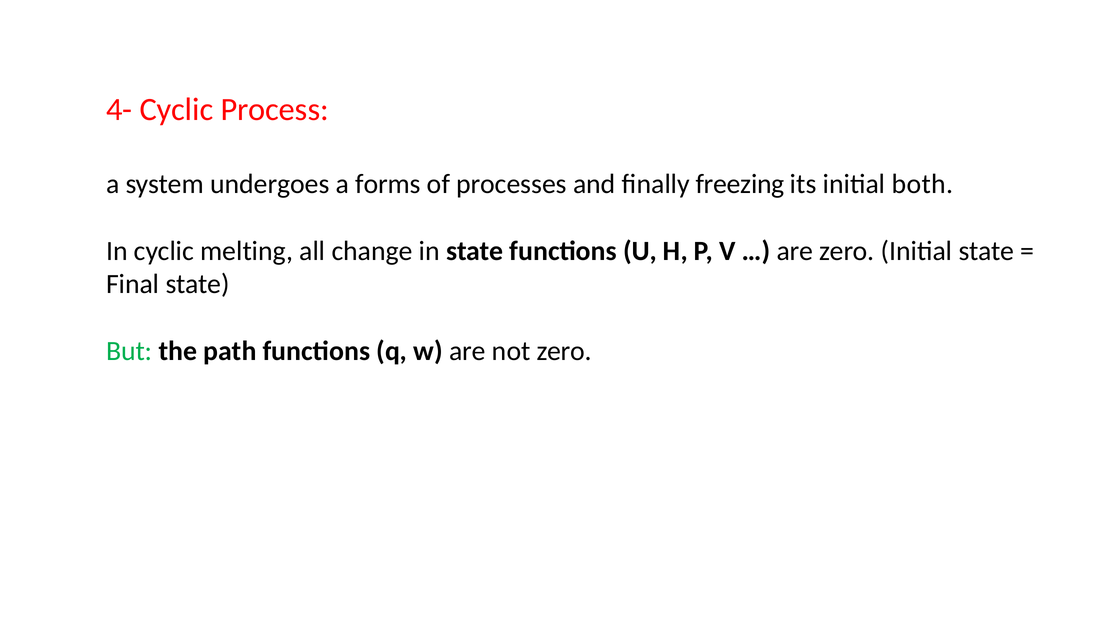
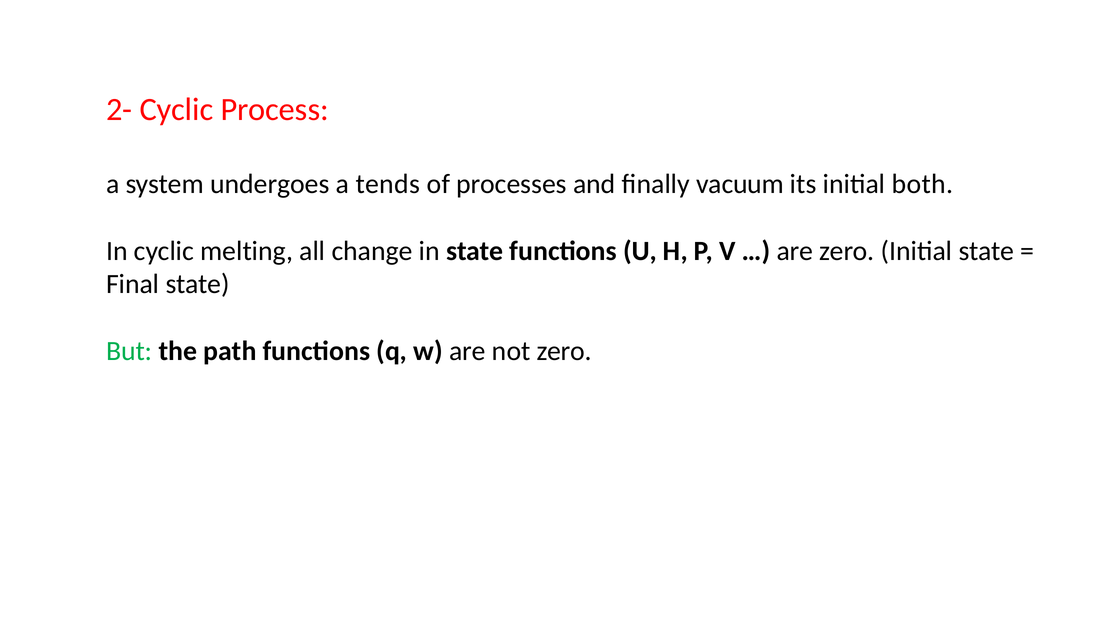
4-: 4- -> 2-
forms: forms -> tends
freezing: freezing -> vacuum
